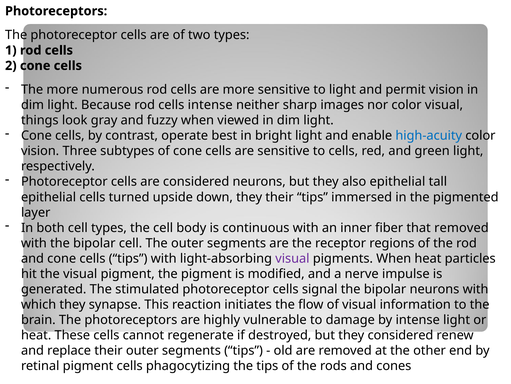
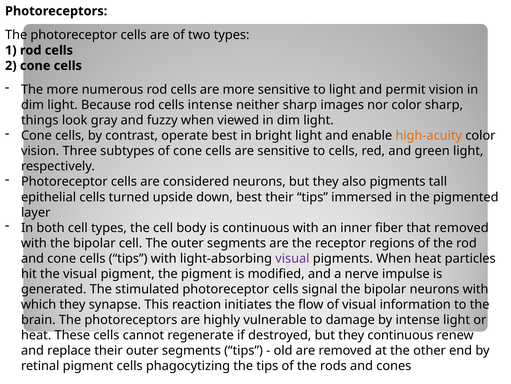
color visual: visual -> sharp
high-acuity colour: blue -> orange
also epithelial: epithelial -> pigments
down they: they -> best
they considered: considered -> continuous
